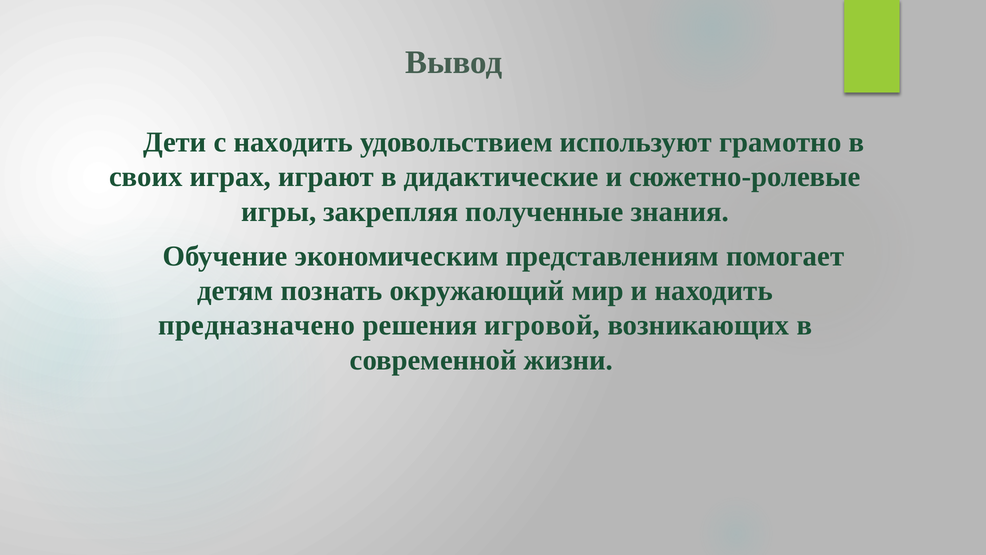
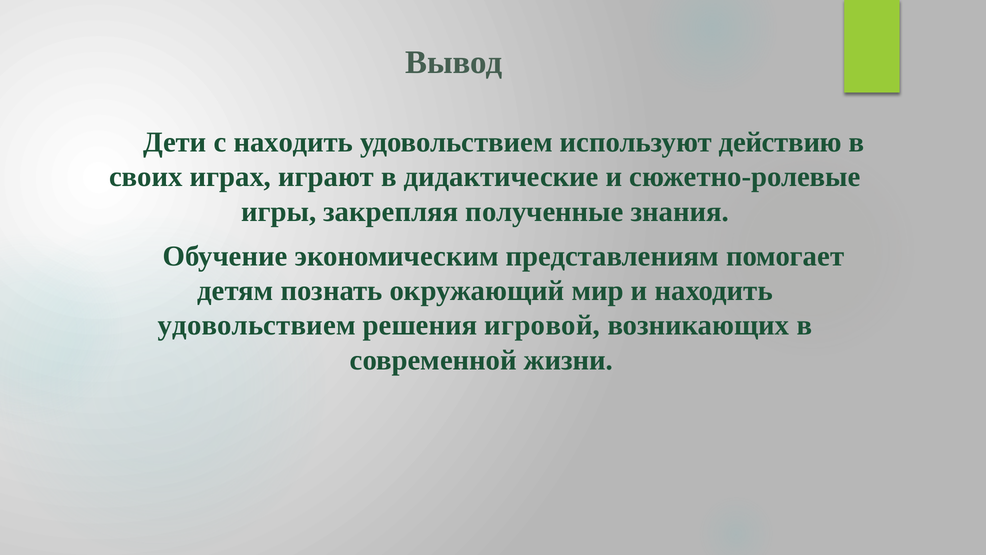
грамотно: грамотно -> действию
предназначено at (257, 325): предназначено -> удовольствием
